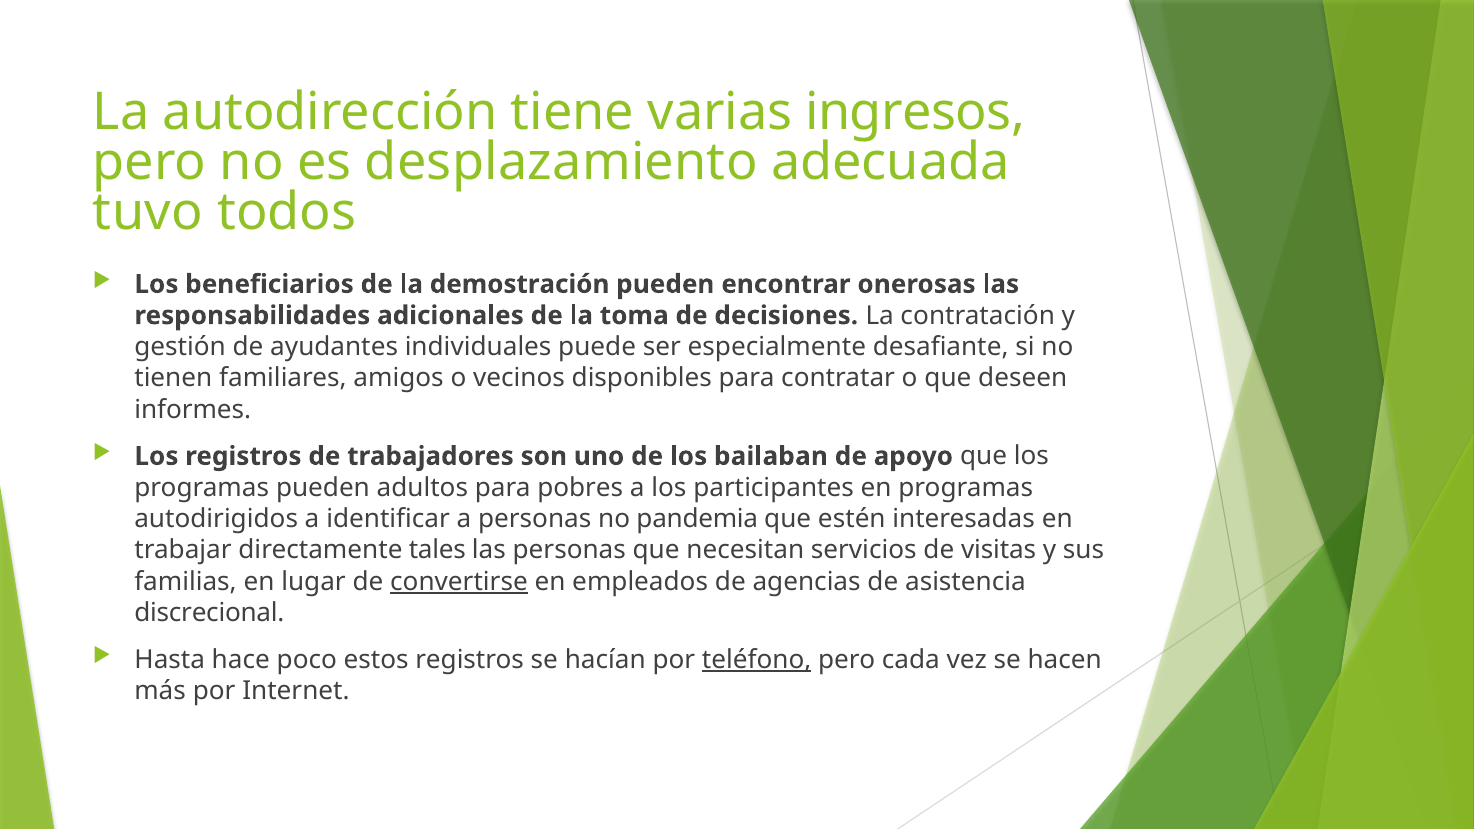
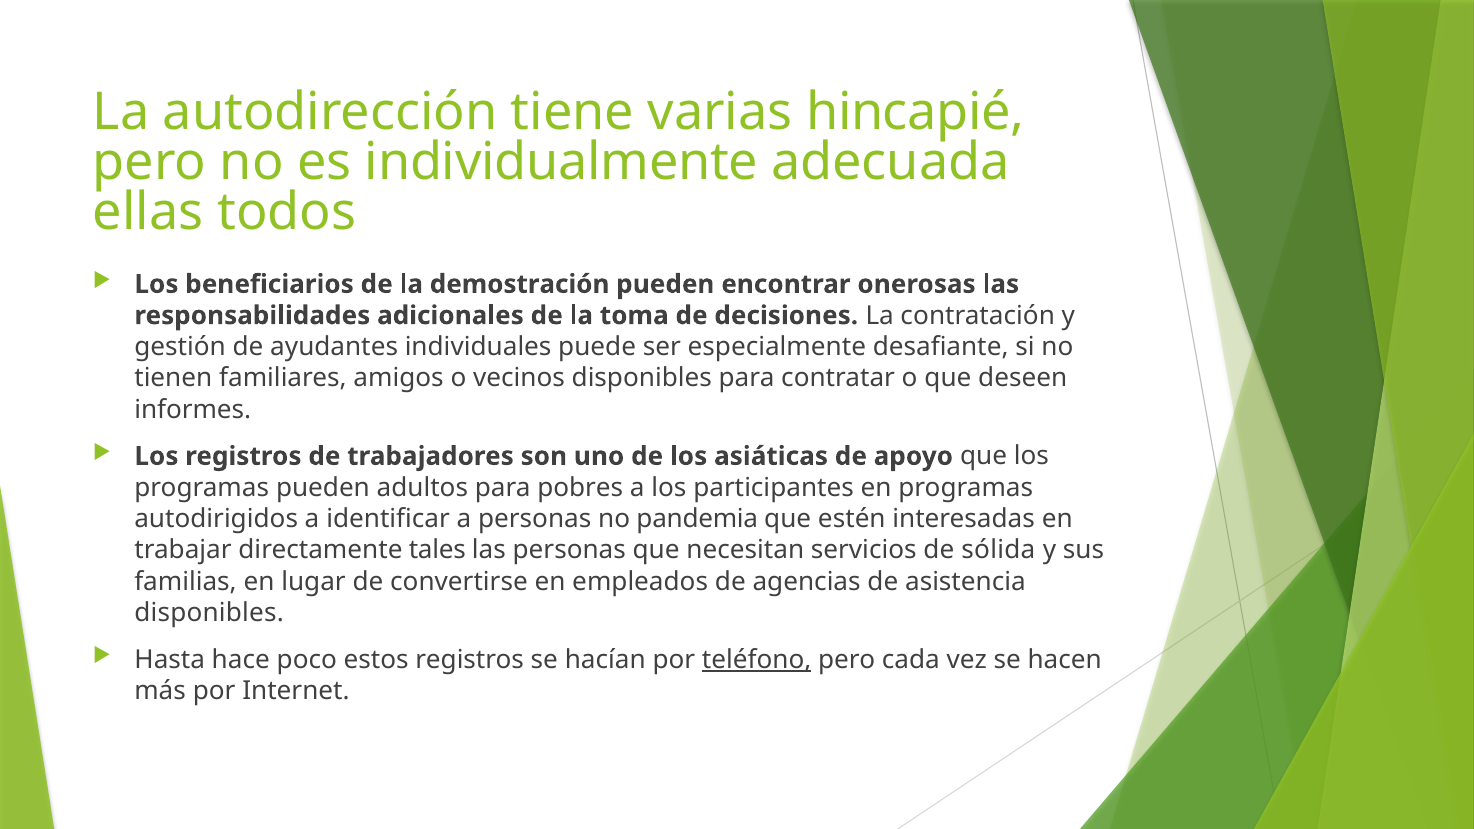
ingresos: ingresos -> hincapié
desplazamiento: desplazamiento -> individualmente
tuvo: tuvo -> ellas
bailaban: bailaban -> asiáticas
visitas: visitas -> sólida
convertirse underline: present -> none
discrecional at (209, 613): discrecional -> disponibles
